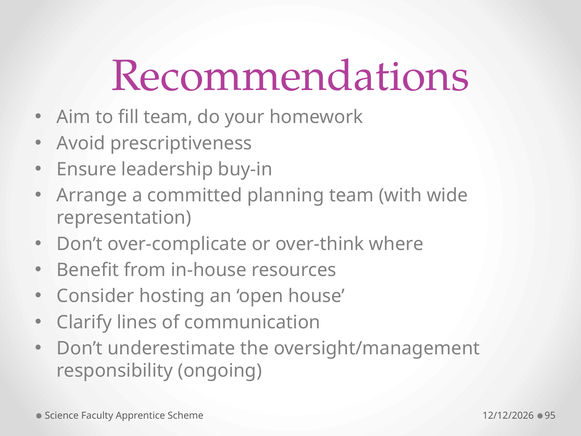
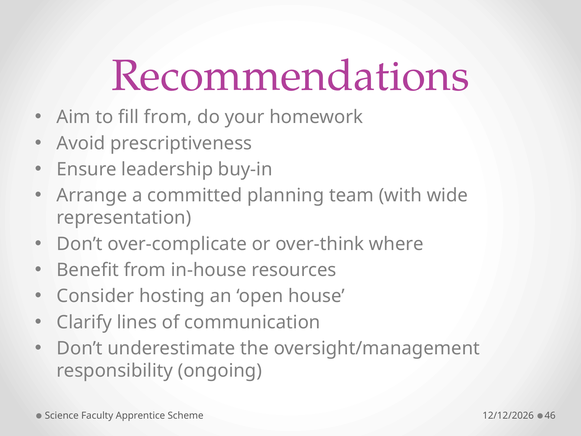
fill team: team -> from
95: 95 -> 46
